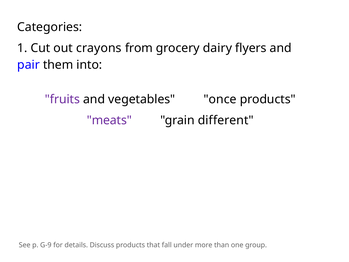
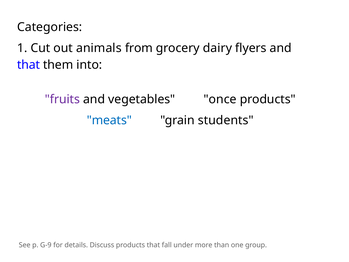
crayons: crayons -> animals
pair at (29, 65): pair -> that
meats colour: purple -> blue
different: different -> students
